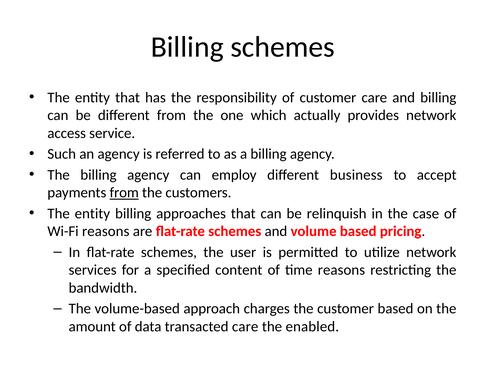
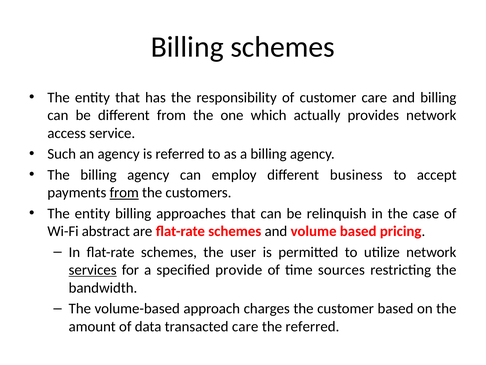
Wi-Fi reasons: reasons -> abstract
services underline: none -> present
content: content -> provide
time reasons: reasons -> sources
the enabled: enabled -> referred
